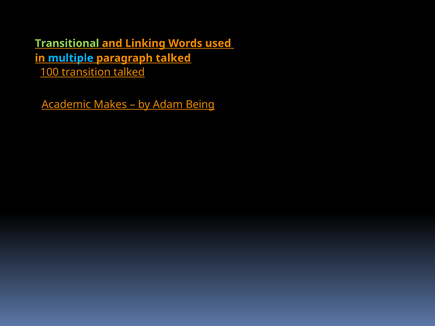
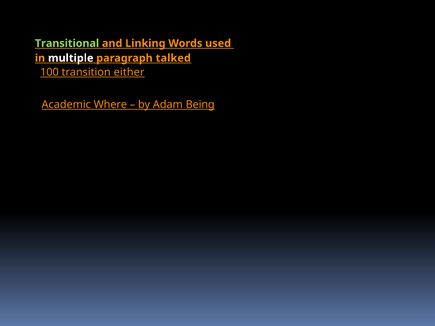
multiple colour: light blue -> white
transition talked: talked -> either
Makes: Makes -> Where
